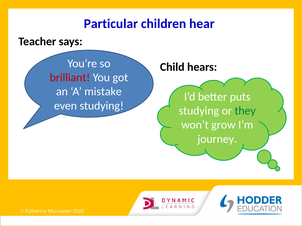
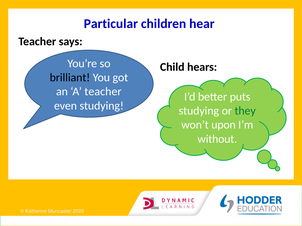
brilliant colour: red -> black
A mistake: mistake -> teacher
grow: grow -> upon
journey: journey -> without
